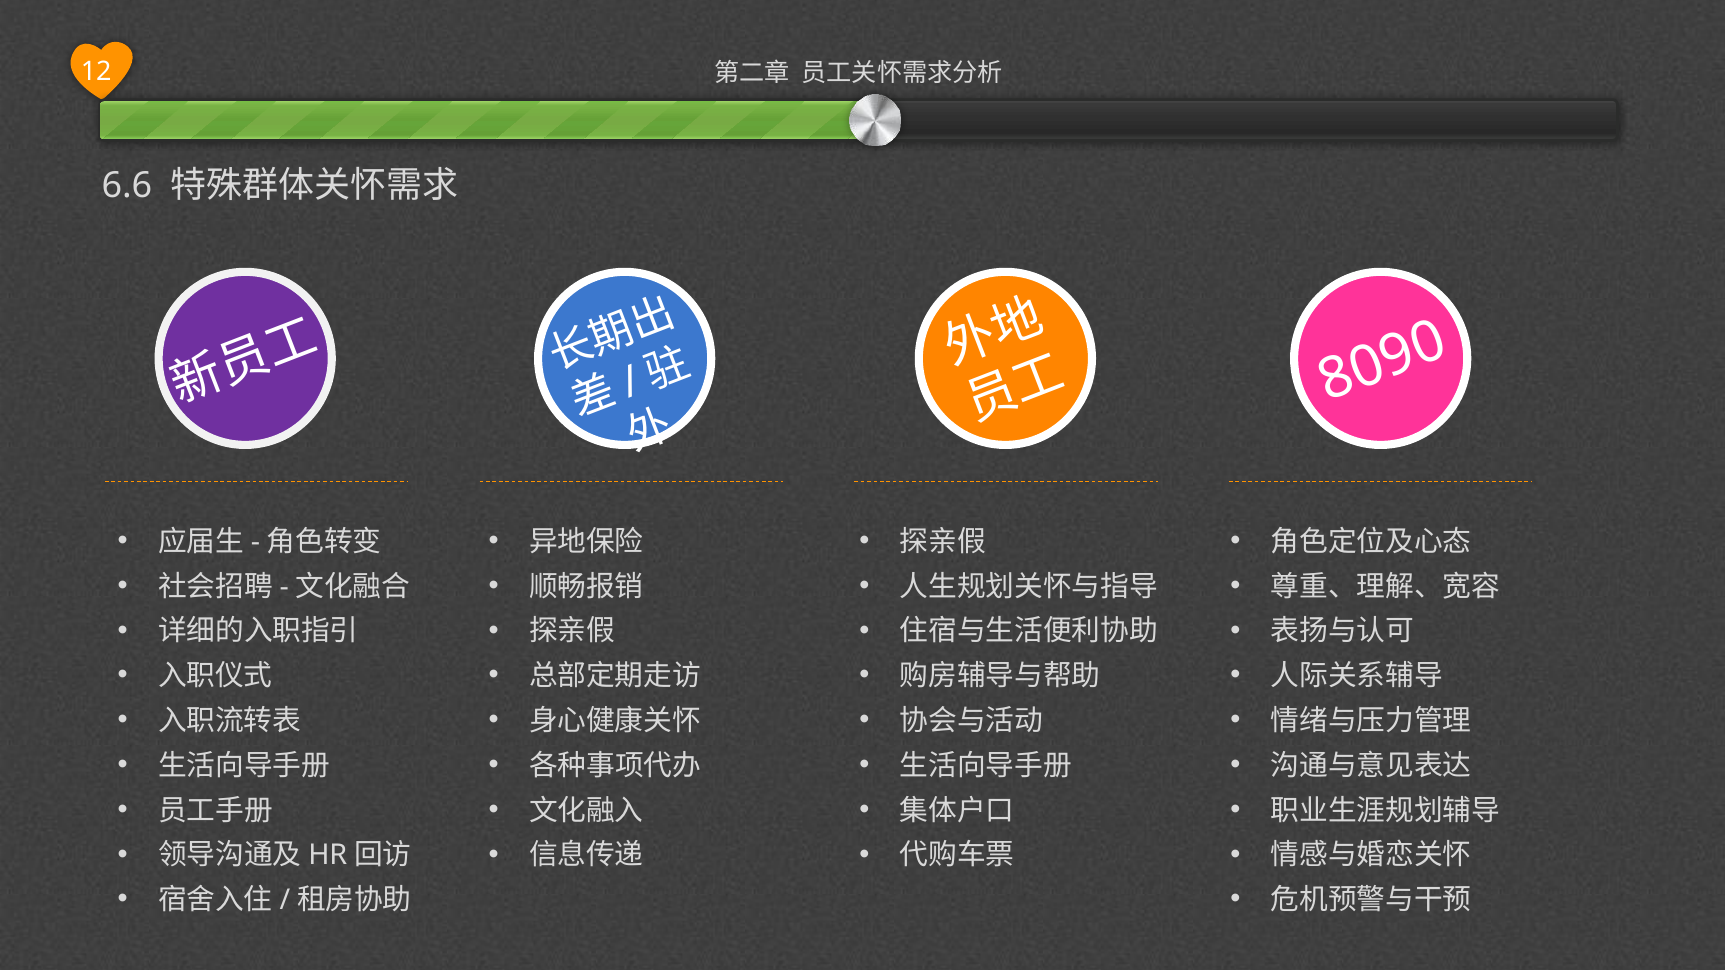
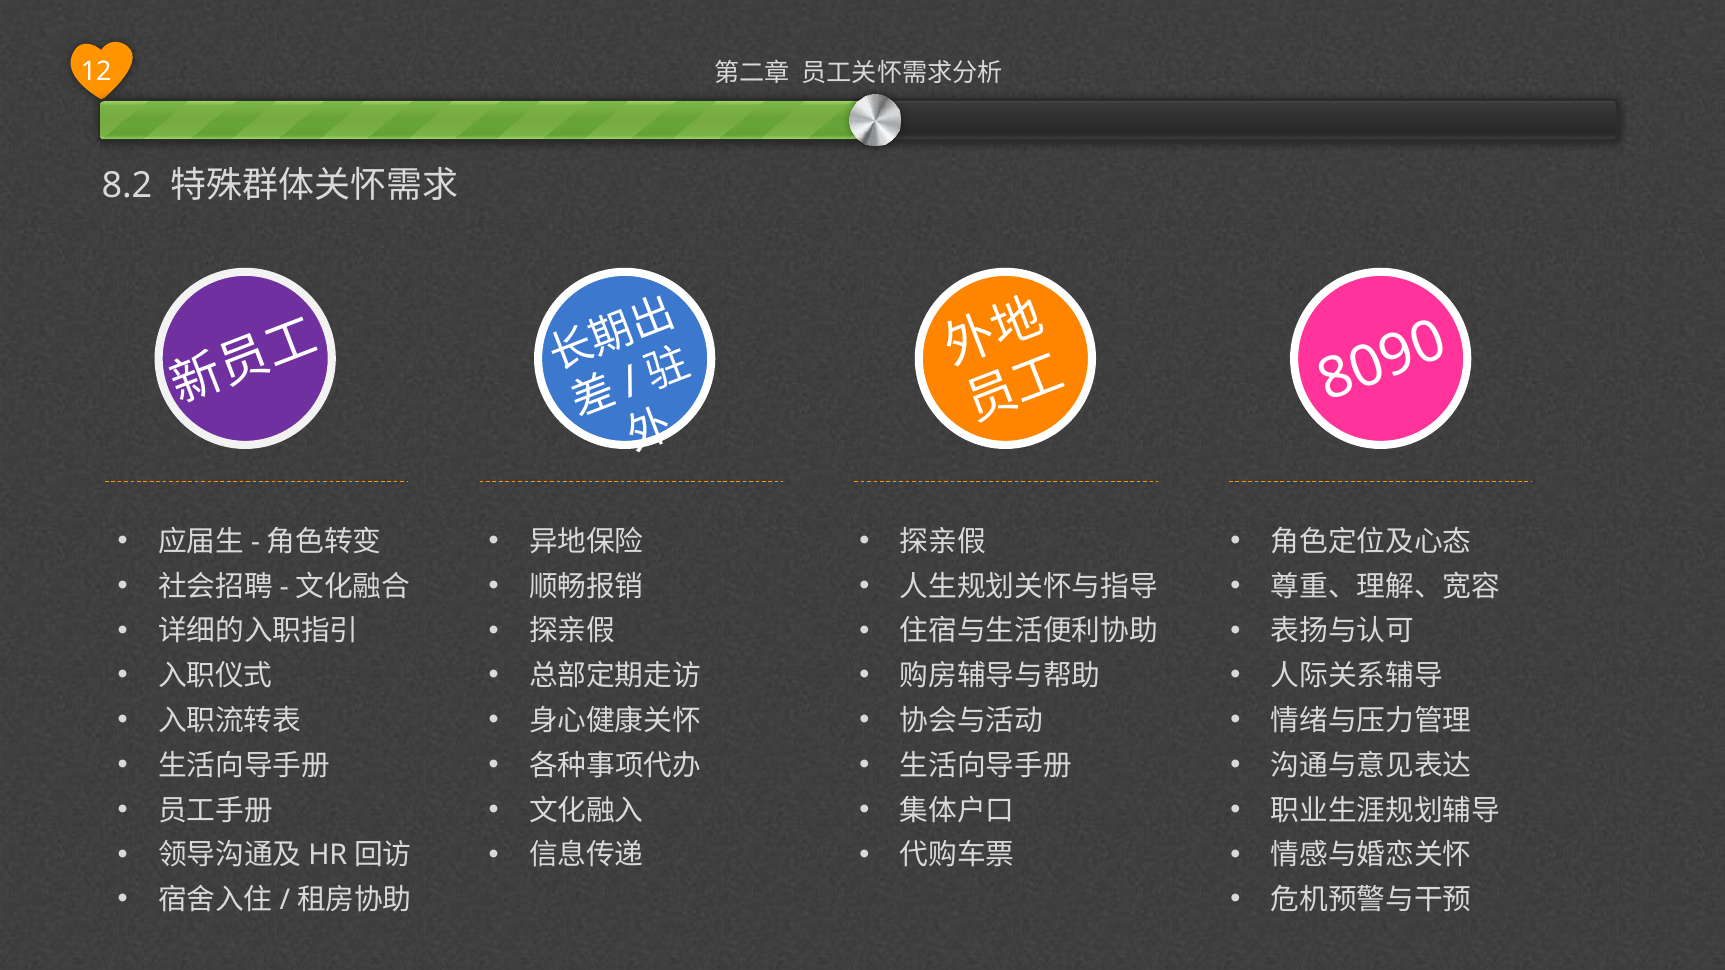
6.6: 6.6 -> 8.2
